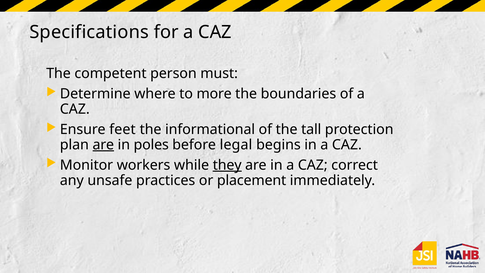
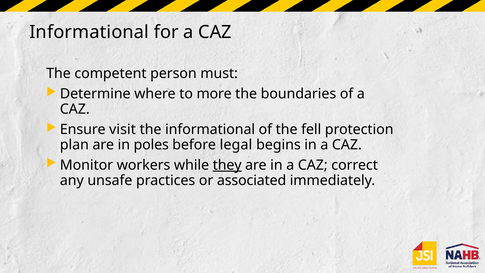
Specifications at (89, 32): Specifications -> Informational
feet: feet -> visit
tall: tall -> fell
are at (103, 145) underline: present -> none
placement: placement -> associated
